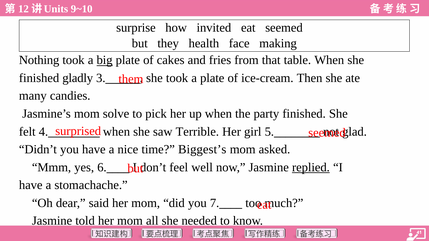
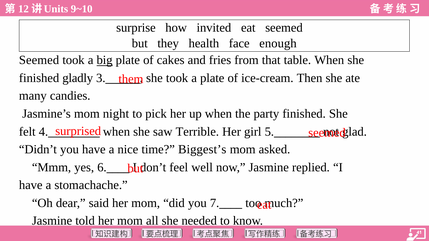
making: making -> enough
Nothing at (39, 60): Nothing -> Seemed
solve: solve -> night
replied underline: present -> none
